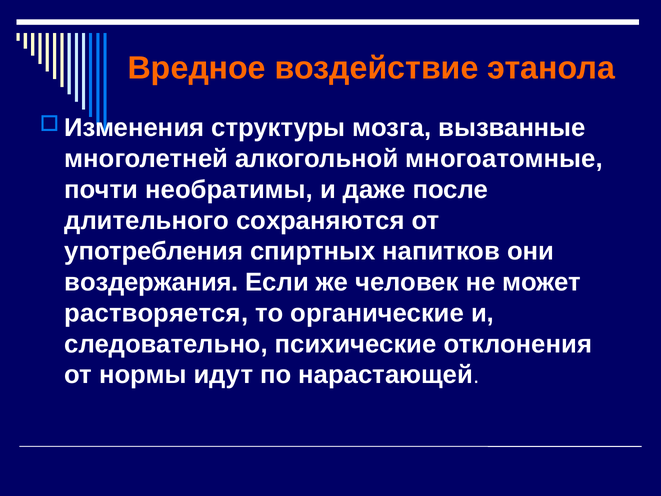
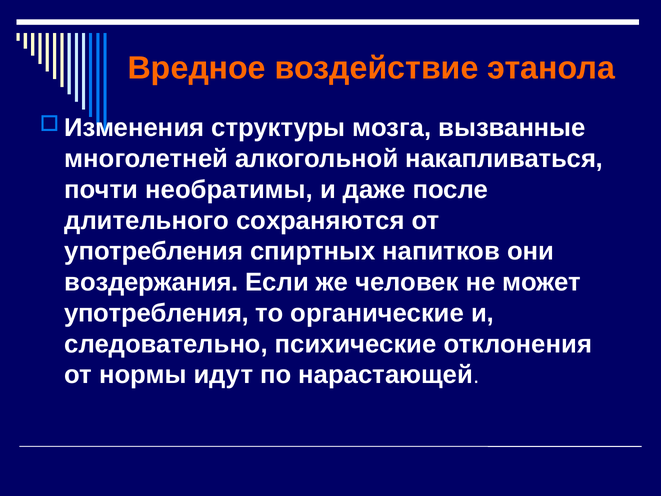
многоатомные: многоатомные -> накапливаться
растворяется at (156, 313): растворяется -> употребления
